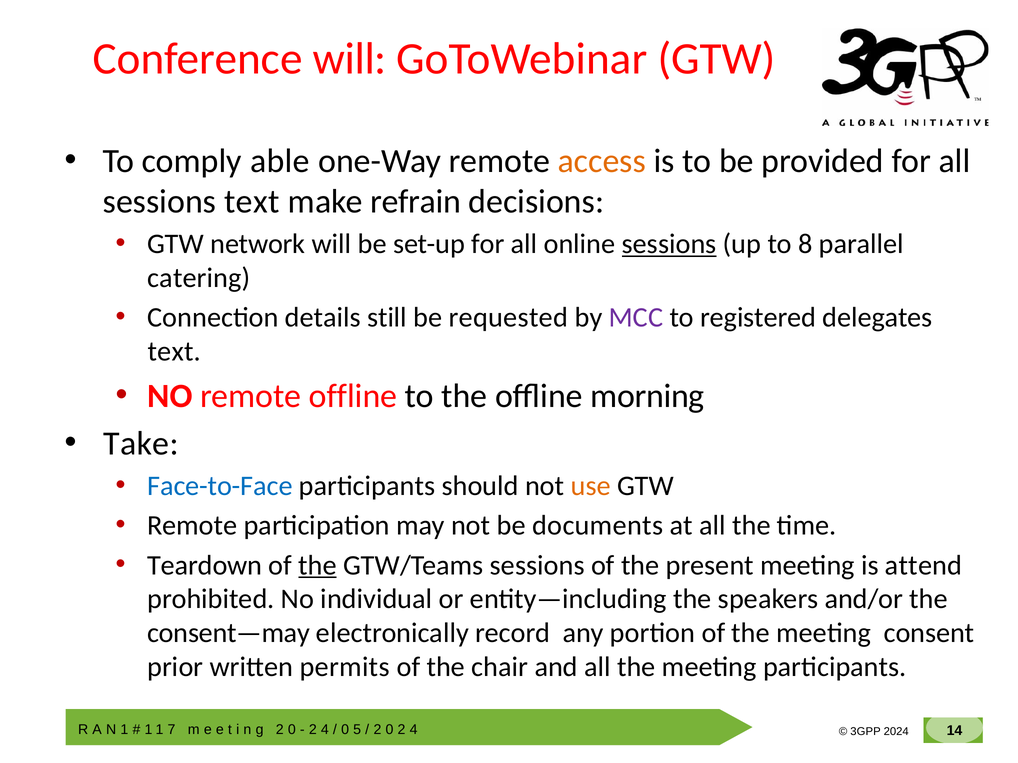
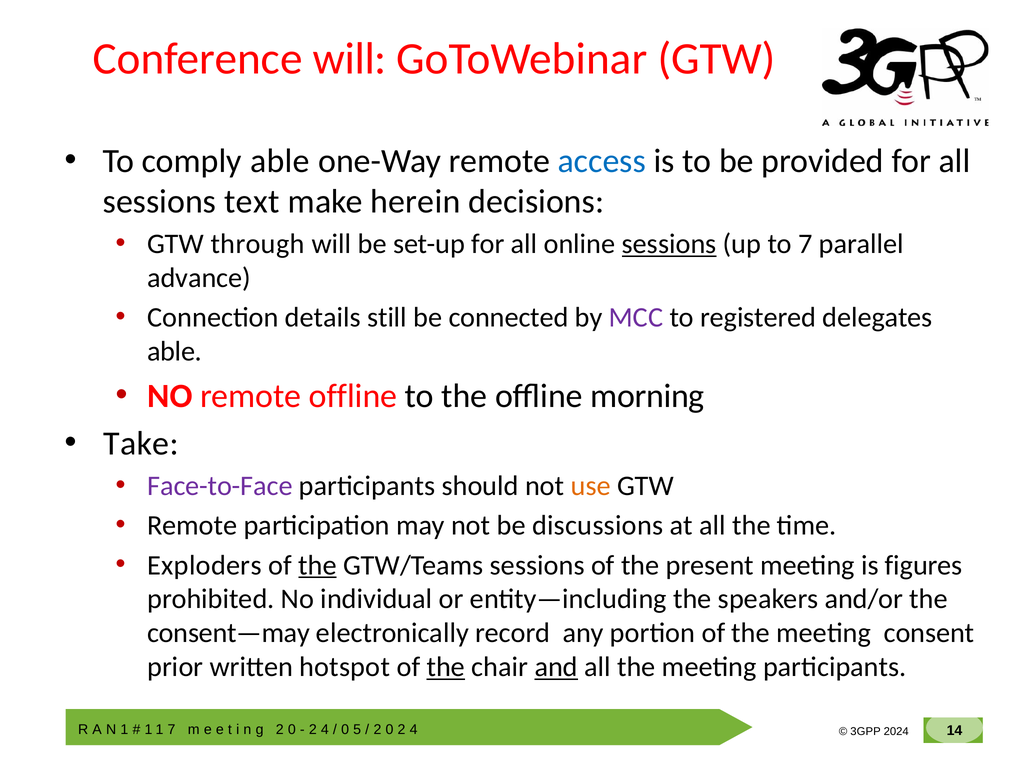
access colour: orange -> blue
refrain: refrain -> herein
network: network -> through
to 8: 8 -> 7
catering: catering -> advance
requested: requested -> connected
text at (174, 352): text -> able
Face-to-Face colour: blue -> purple
documents: documents -> discussions
Teardown: Teardown -> Exploders
attend: attend -> figures
permits: permits -> hotspot
the at (446, 667) underline: none -> present
and underline: none -> present
